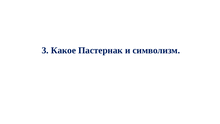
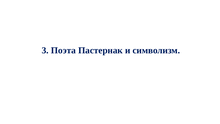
Какое: Какое -> Поэта
